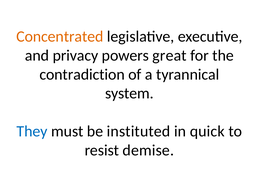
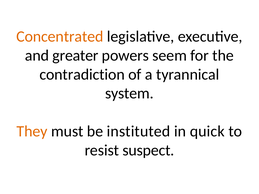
privacy: privacy -> greater
great: great -> seem
They colour: blue -> orange
demise: demise -> suspect
